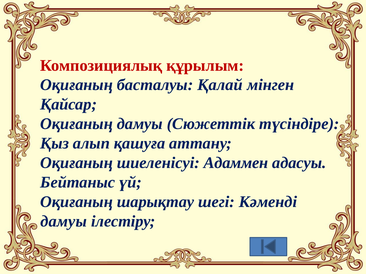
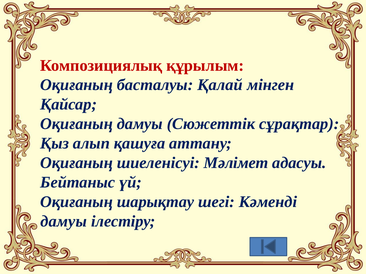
түсіндіре: түсіндіре -> сұрақтар
Адаммен: Адаммен -> Мәлімет
